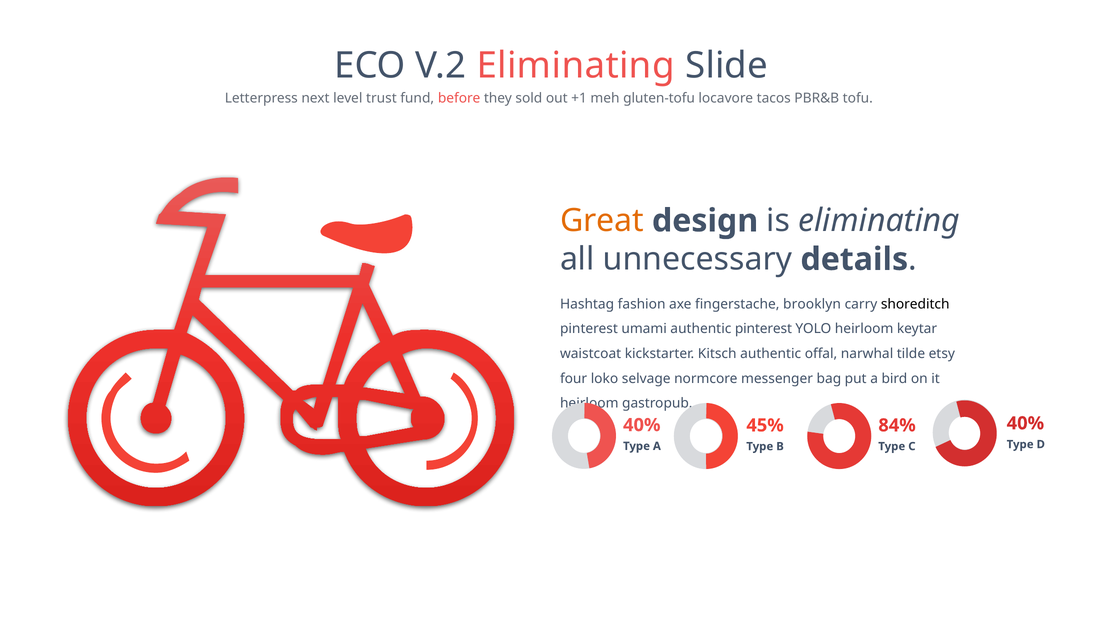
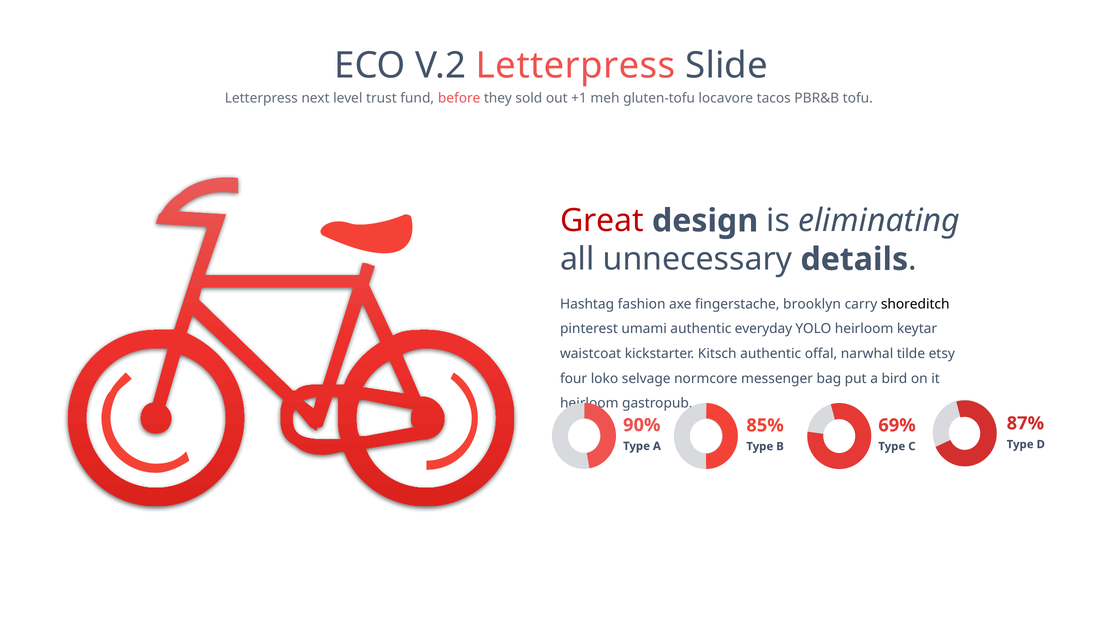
V.2 Eliminating: Eliminating -> Letterpress
Great colour: orange -> red
authentic pinterest: pinterest -> everyday
40% at (1025, 424): 40% -> 87%
40% at (642, 425): 40% -> 90%
45%: 45% -> 85%
84%: 84% -> 69%
